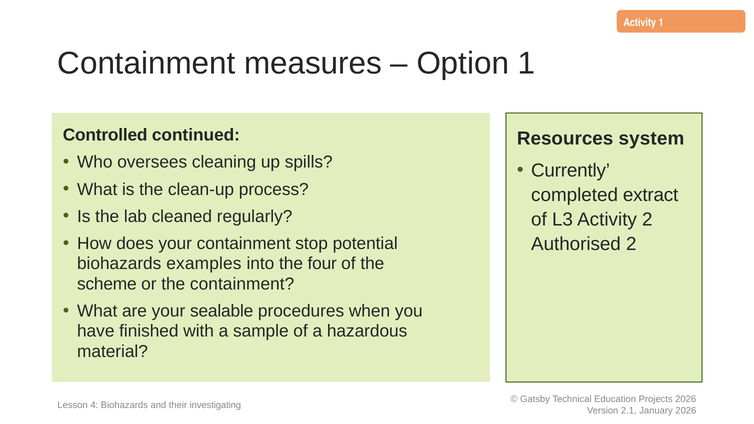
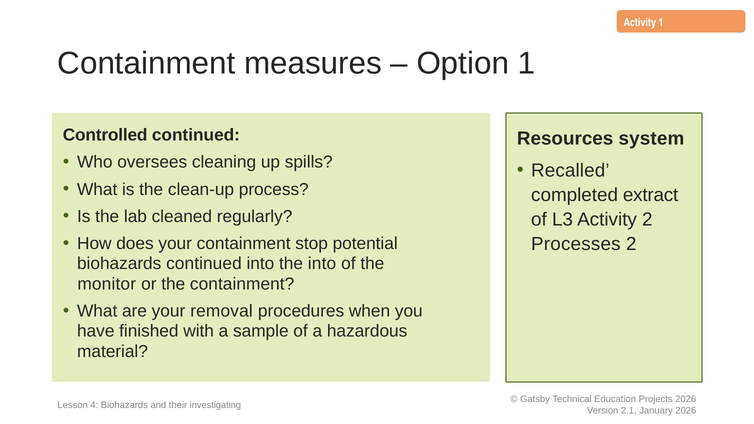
Currently: Currently -> Recalled
Authorised: Authorised -> Processes
biohazards examples: examples -> continued
the four: four -> into
scheme: scheme -> monitor
sealable: sealable -> removal
